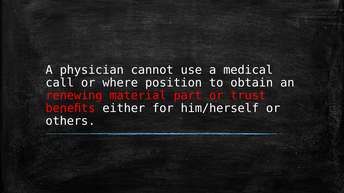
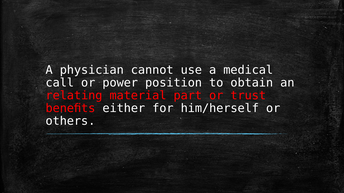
where: where -> power
renewing: renewing -> relating
